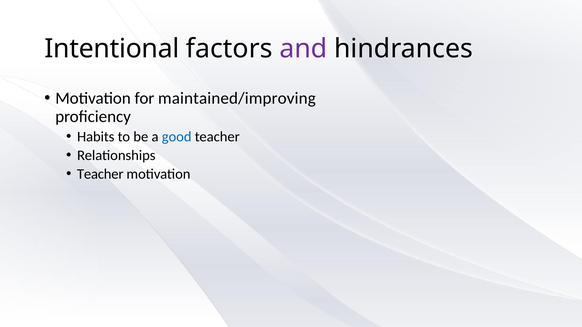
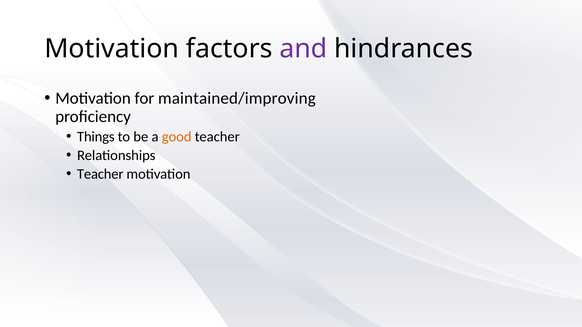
Intentional at (112, 49): Intentional -> Motivation
Habits: Habits -> Things
good colour: blue -> orange
